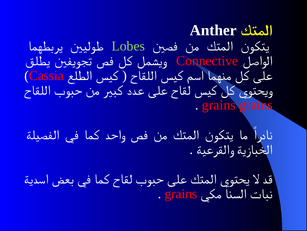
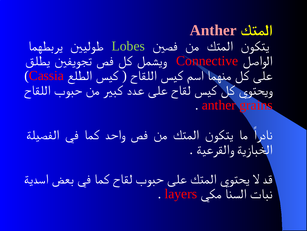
Anther at (213, 30) colour: white -> pink
grains at (219, 105): grains -> anther
grains at (181, 193): grains -> layers
